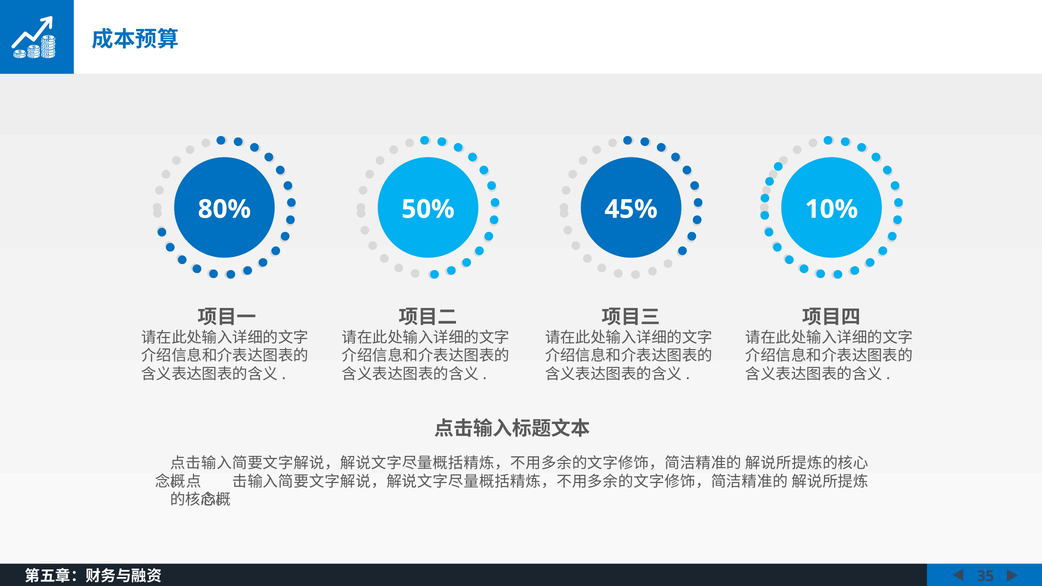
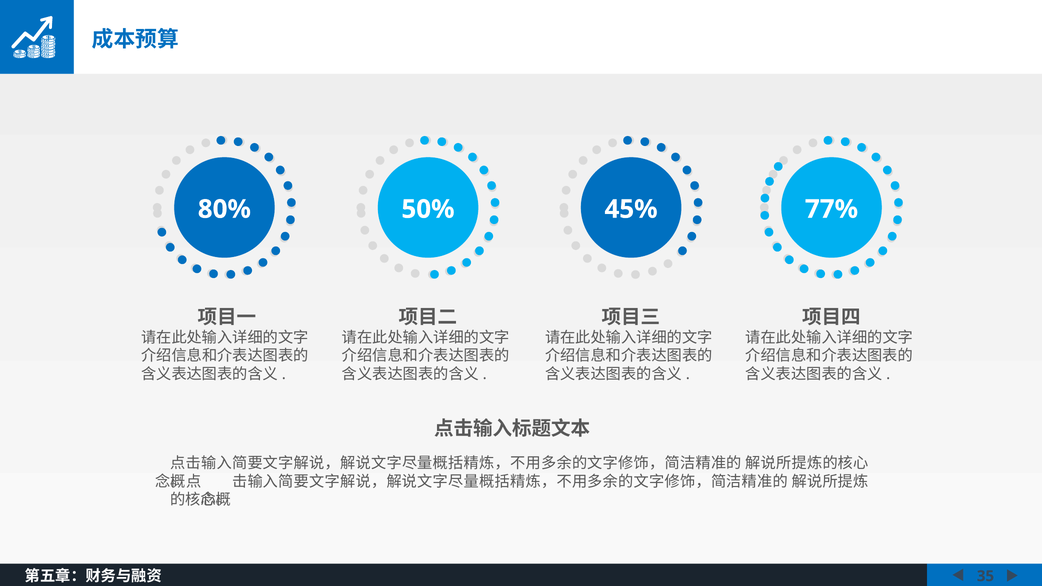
10%: 10% -> 77%
